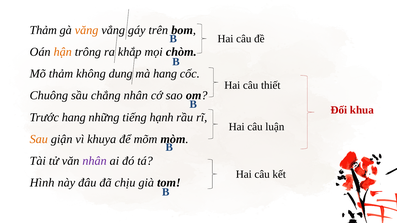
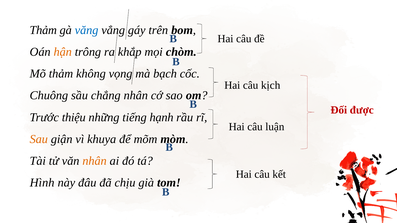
văng colour: orange -> blue
dung: dung -> vọng
mà hang: hang -> bạch
thiết: thiết -> kịch
khua: khua -> được
Trước hang: hang -> thiệu
nhân at (95, 161) colour: purple -> orange
